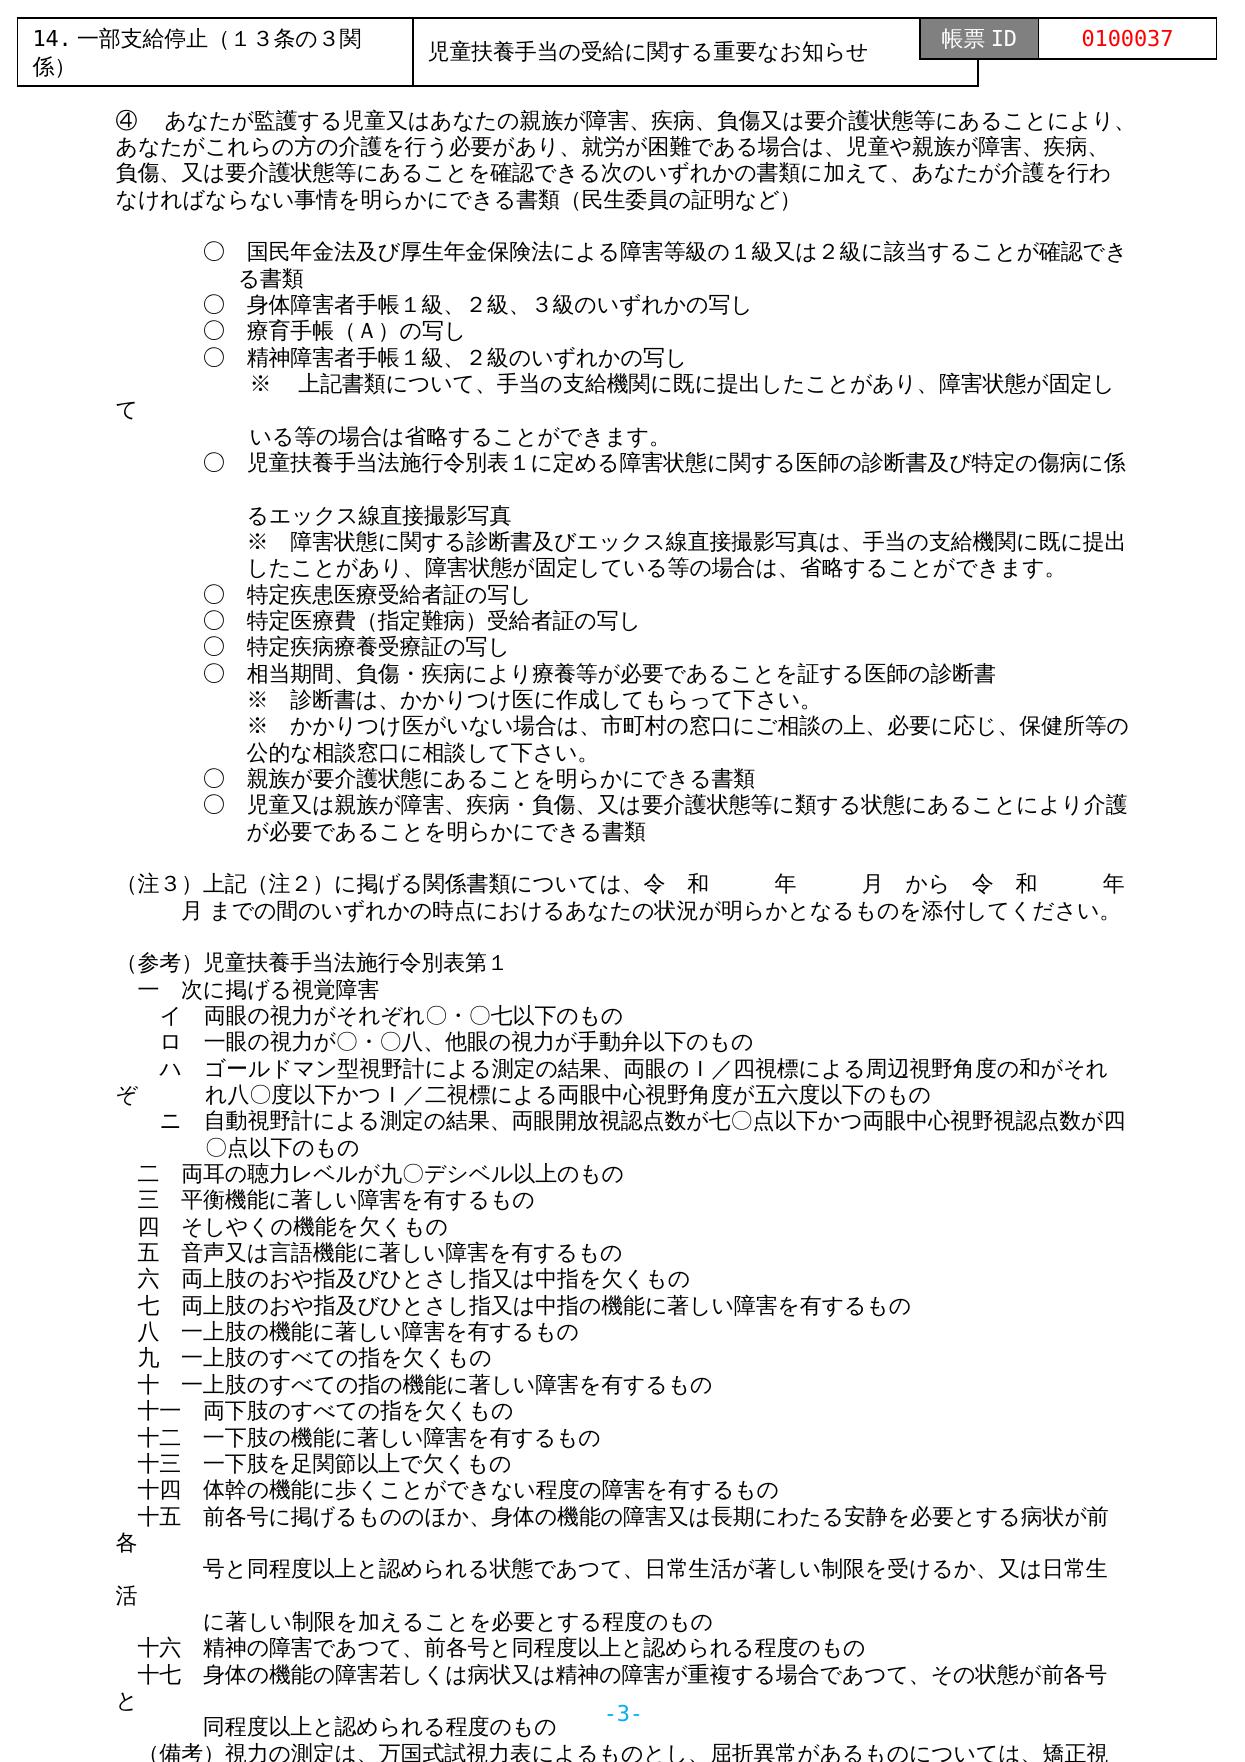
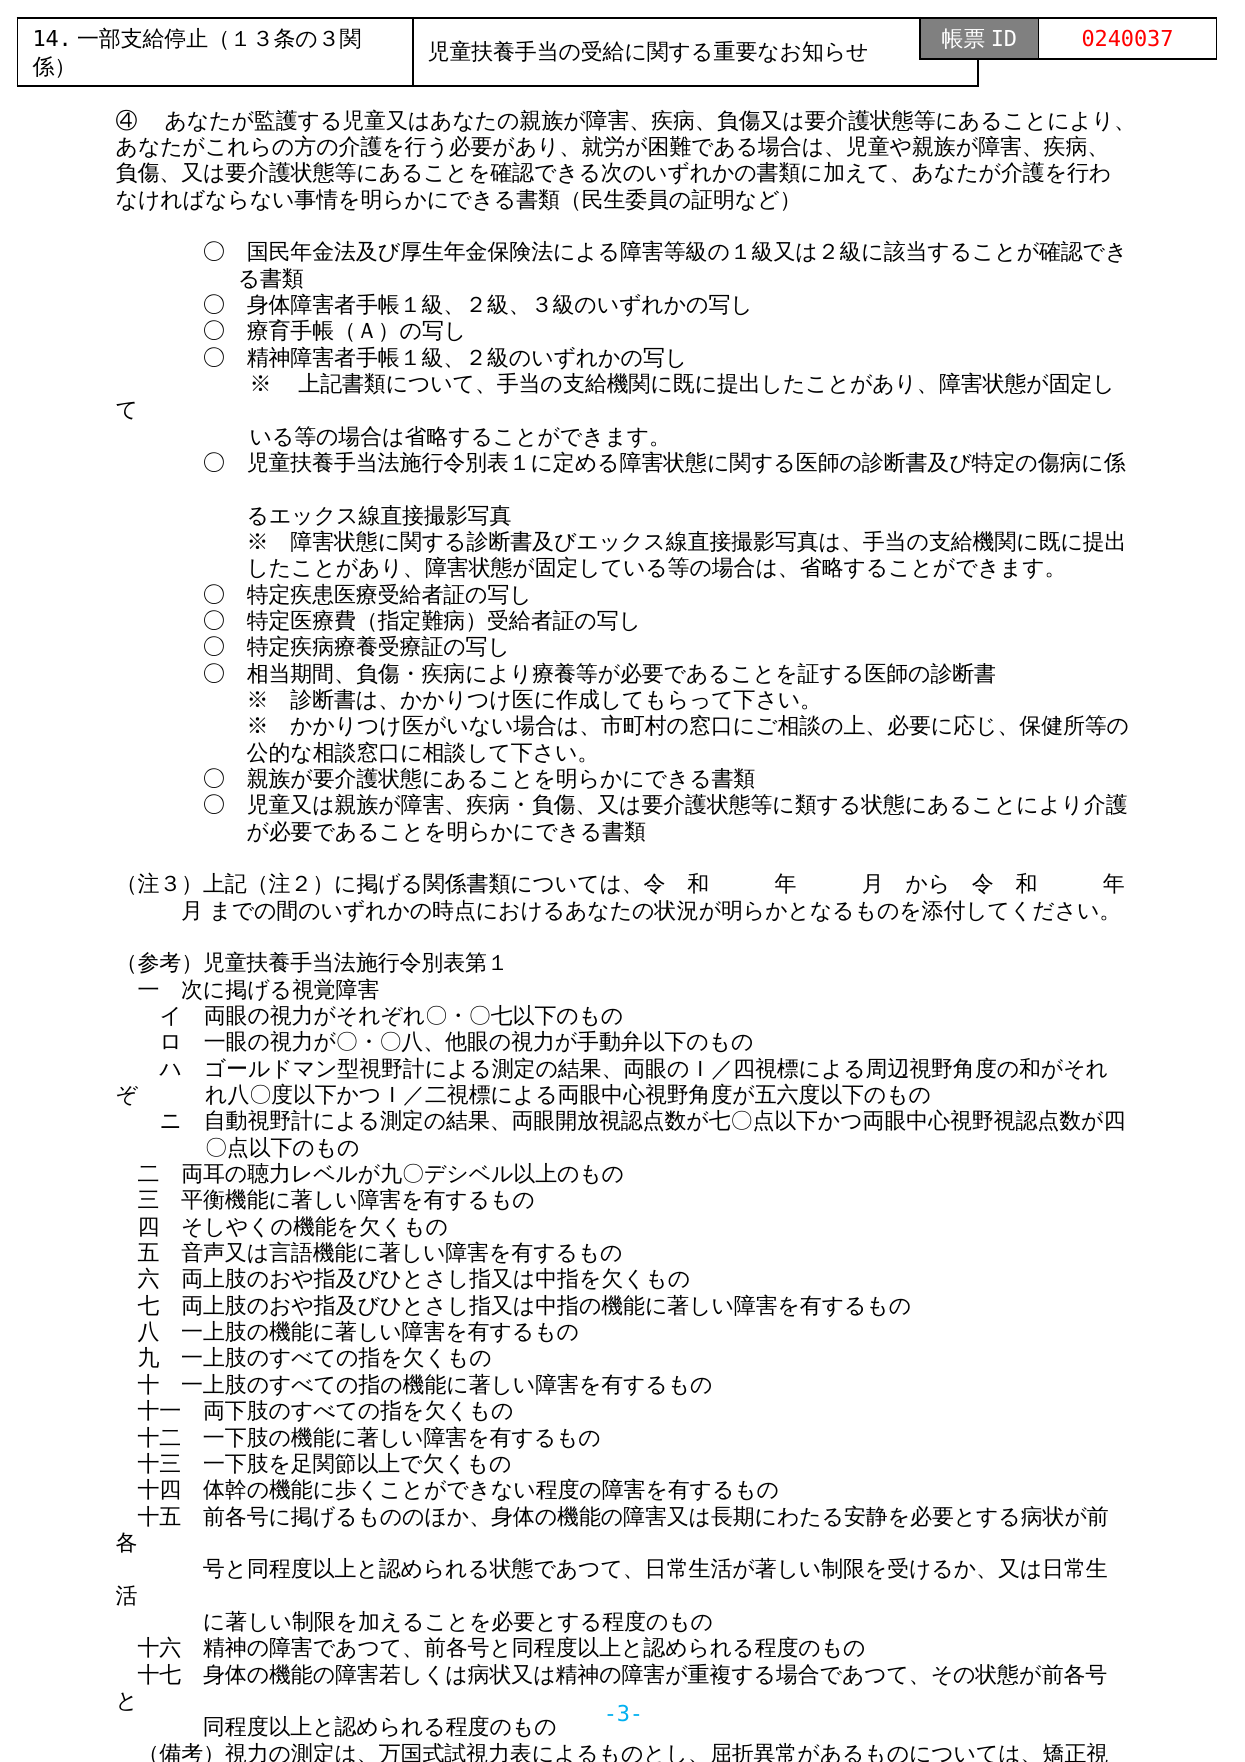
0100037: 0100037 -> 0240037
